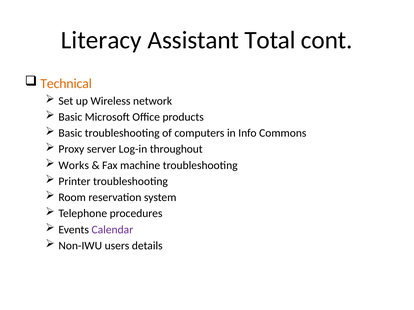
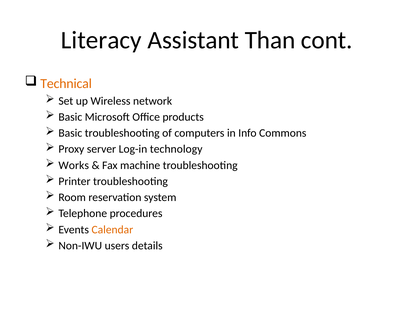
Total: Total -> Than
throughout: throughout -> technology
Calendar colour: purple -> orange
